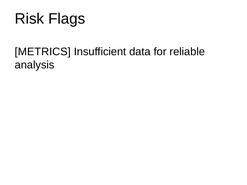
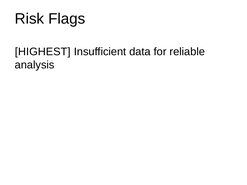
METRICS: METRICS -> HIGHEST
